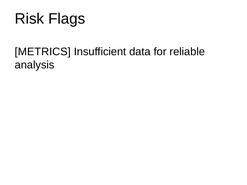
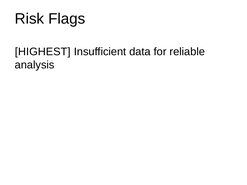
METRICS: METRICS -> HIGHEST
